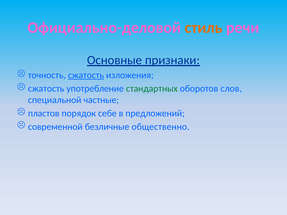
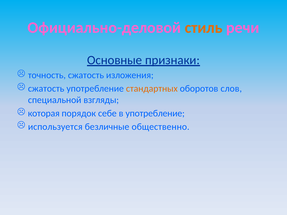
сжатость at (86, 75) underline: present -> none
стандартных colour: green -> orange
частные: частные -> взгляды
пластов: пластов -> которая
в предложений: предложений -> употребление
современной: современной -> используется
